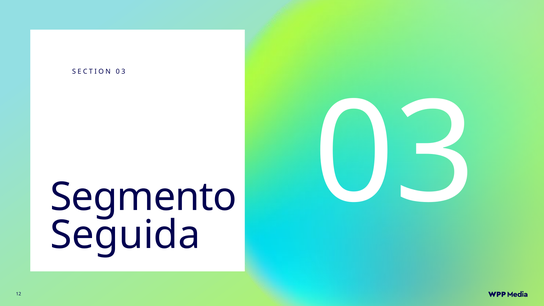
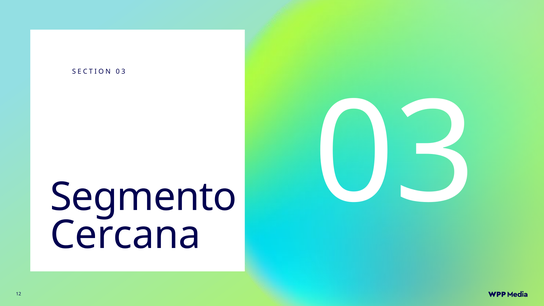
Seguida: Seguida -> Cercana
